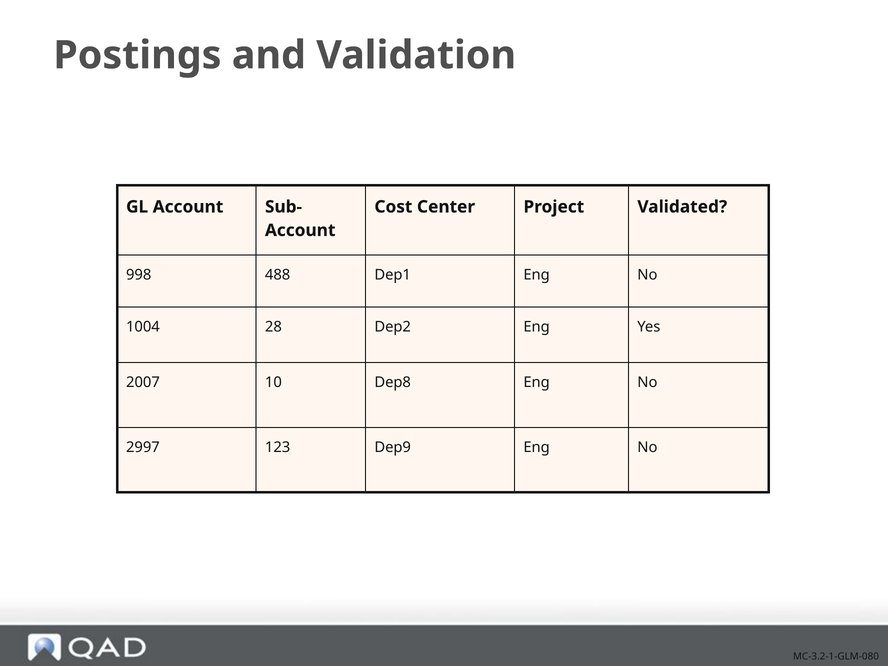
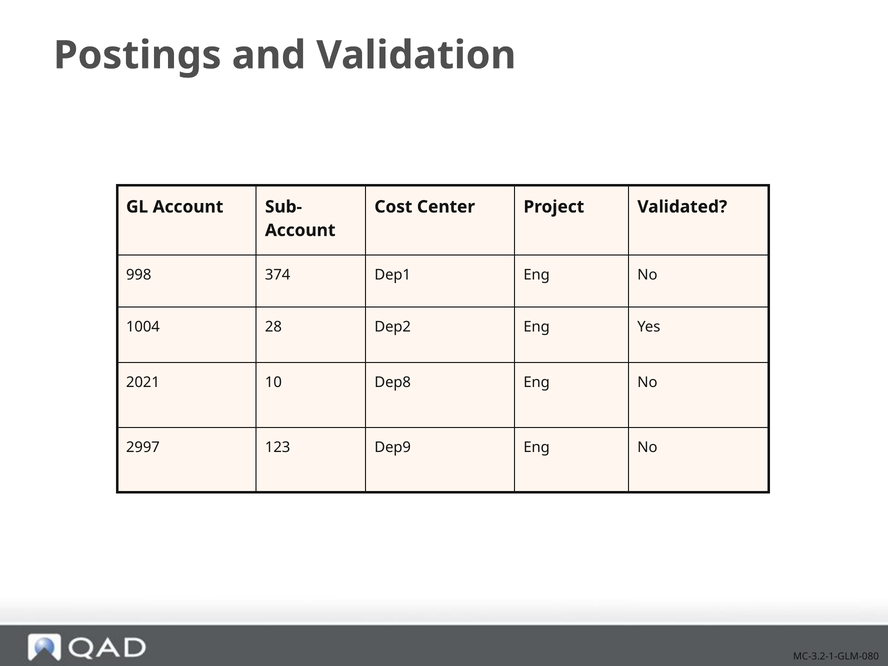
488: 488 -> 374
2007: 2007 -> 2021
